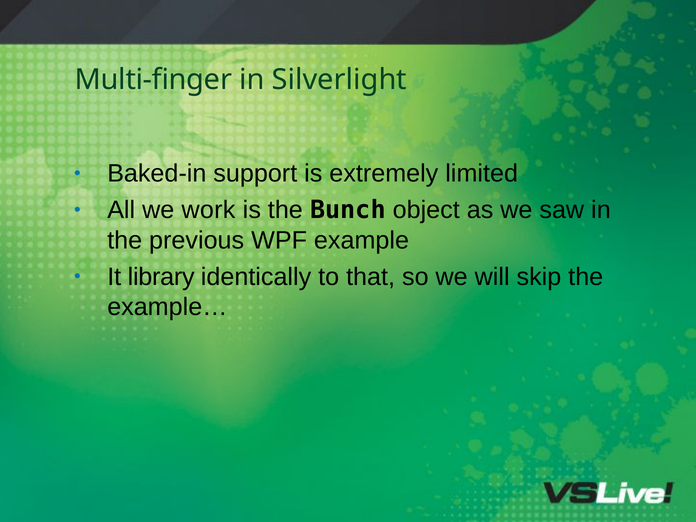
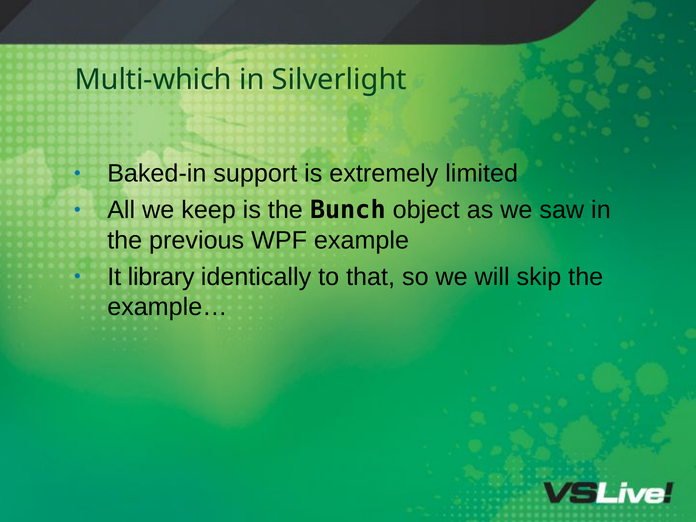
Multi-finger: Multi-finger -> Multi-which
work: work -> keep
